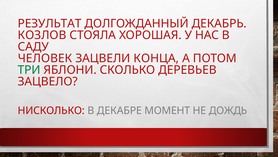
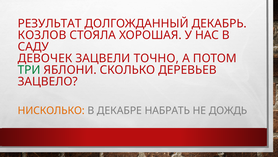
ЧЕЛОВЕК: ЧЕЛОВЕК -> ДЕВОЧЕК
КОНЦА: КОНЦА -> ТОЧНО
НИСКОЛЬКО colour: red -> orange
МОМЕНТ: МОМЕНТ -> НАБРАТЬ
